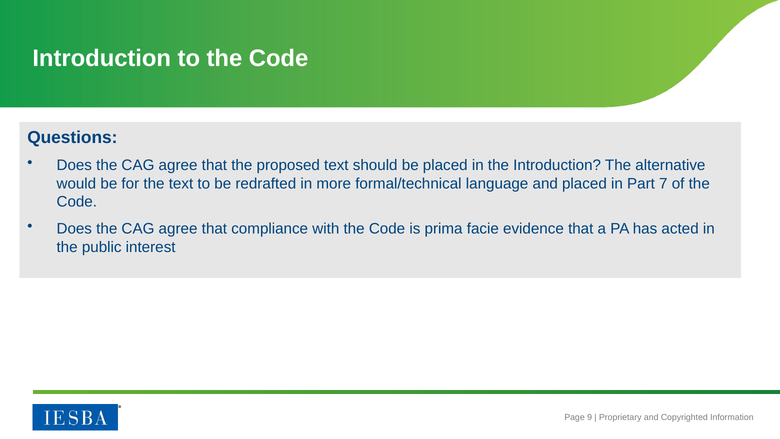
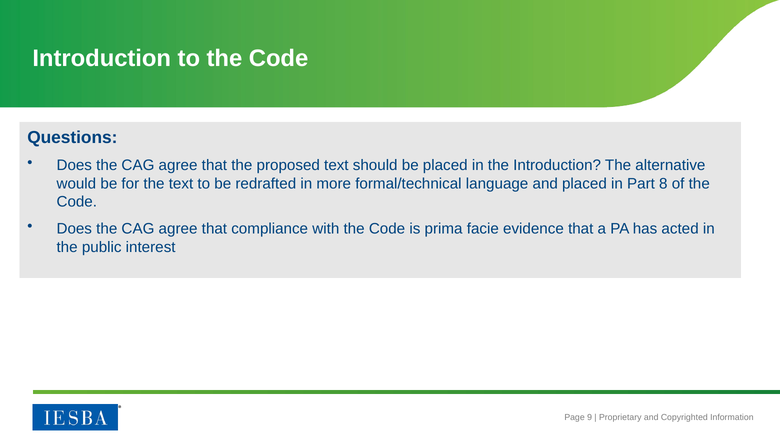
7: 7 -> 8
